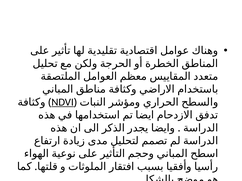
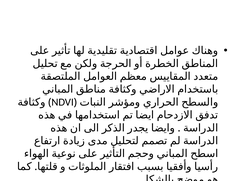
NDVI underline: present -> none
